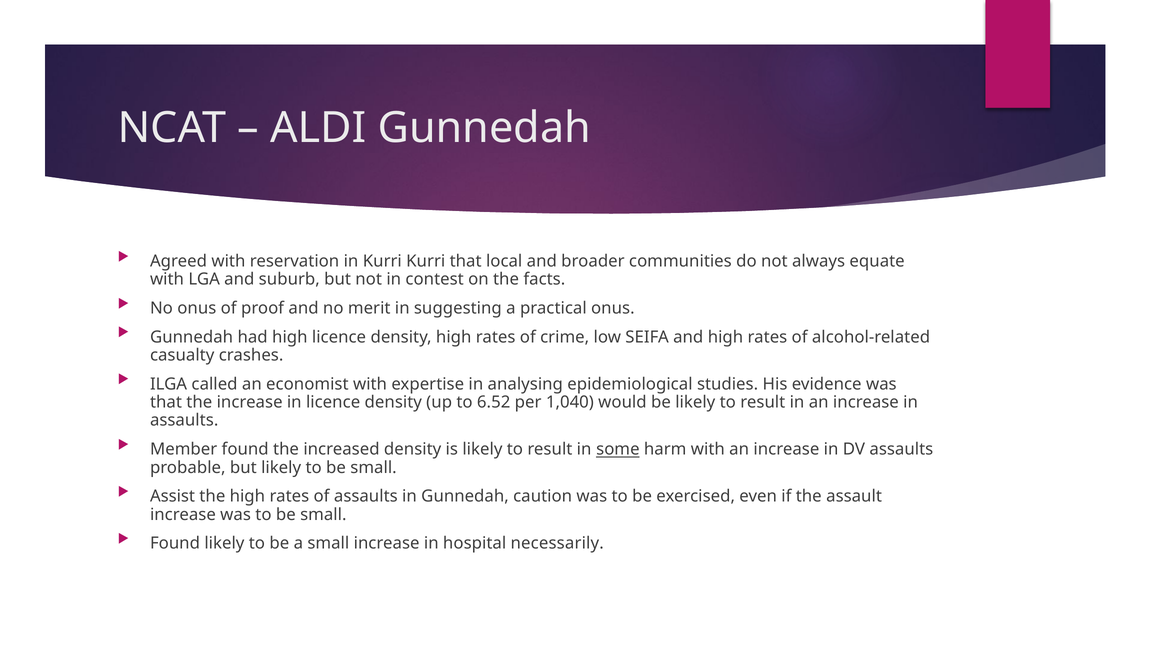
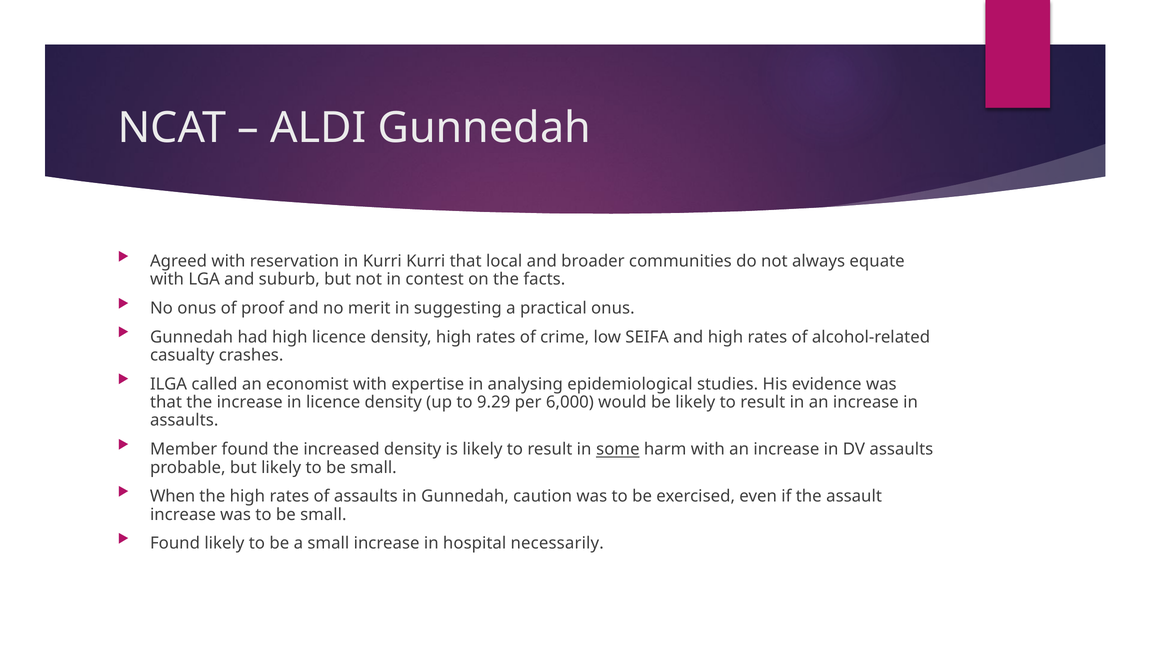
6.52: 6.52 -> 9.29
1,040: 1,040 -> 6,000
Assist: Assist -> When
